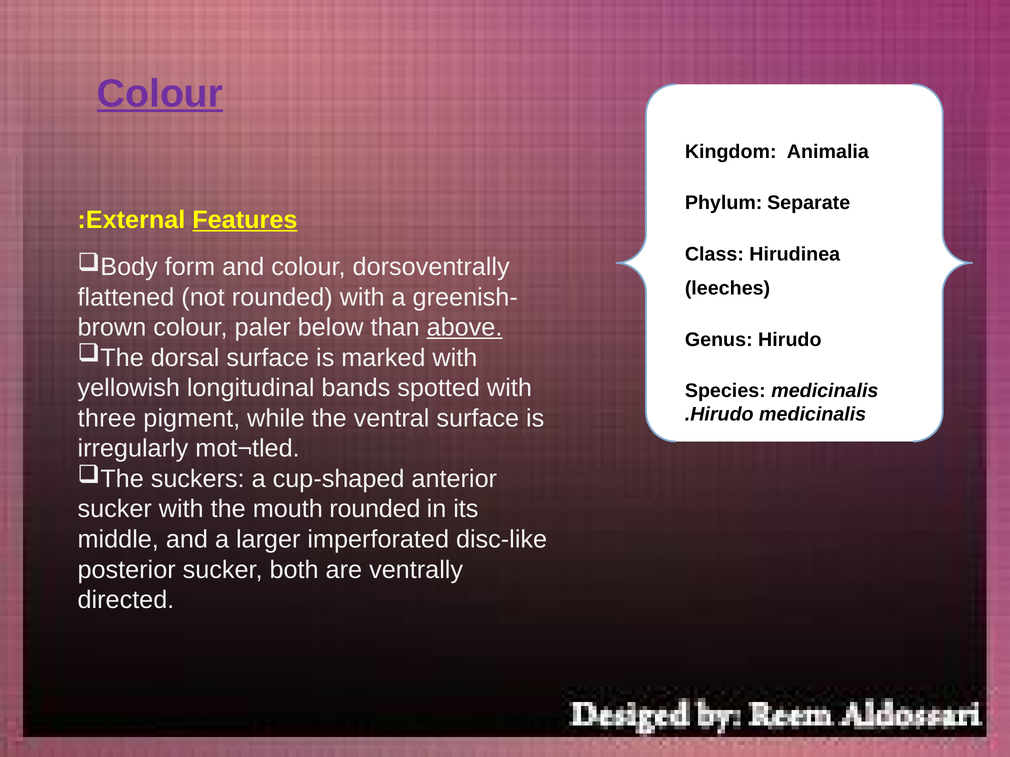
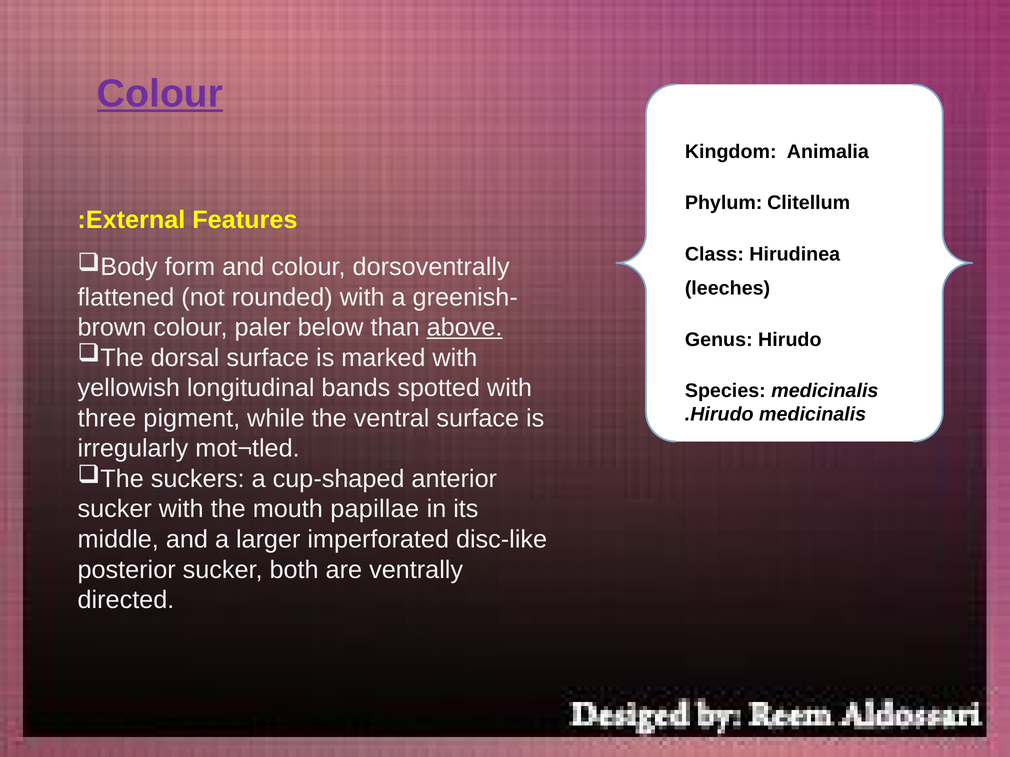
Separate: Separate -> Clitellum
Features underline: present -> none
mouth rounded: rounded -> papillae
